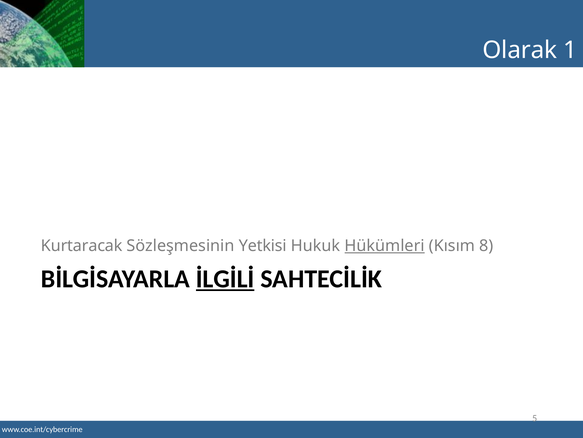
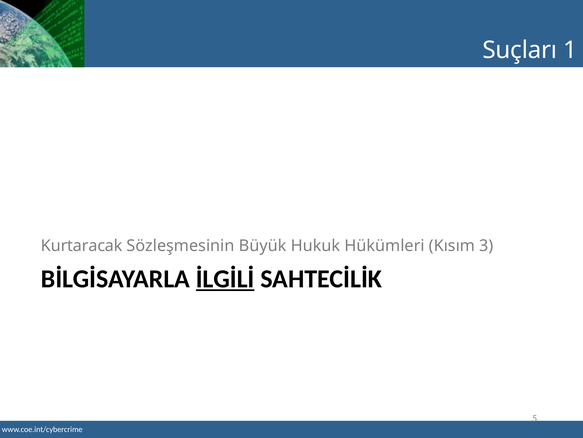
Olarak: Olarak -> Suçları
Yetkisi: Yetkisi -> Büyük
Hükümleri underline: present -> none
8: 8 -> 3
